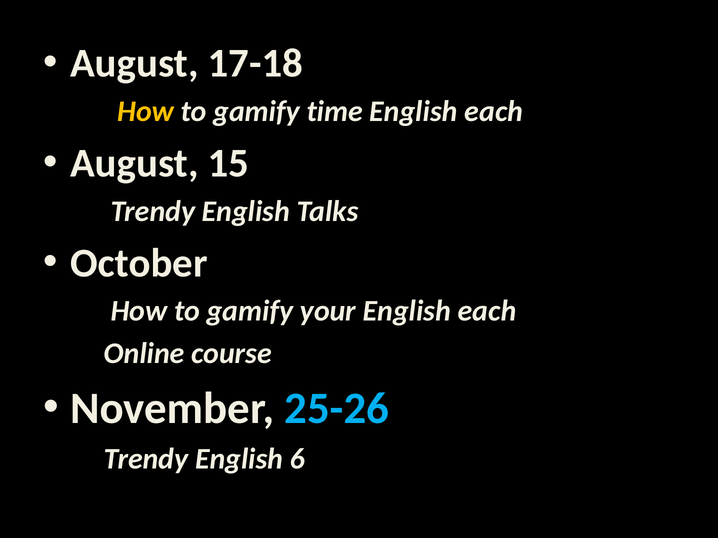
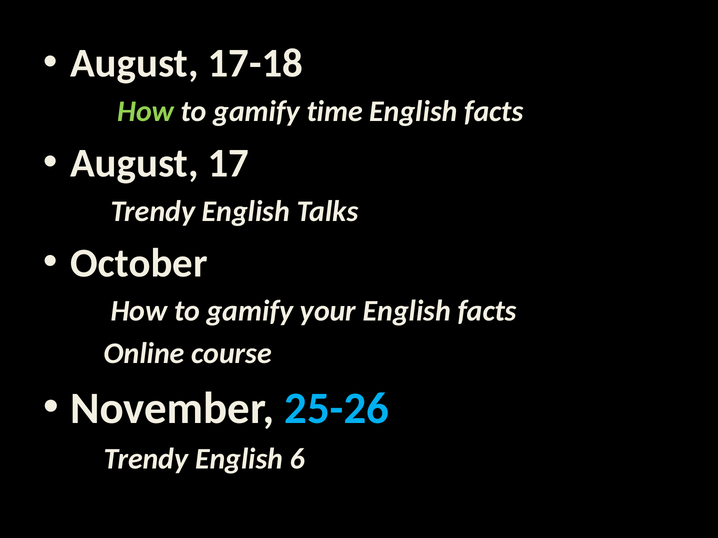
How at (146, 112) colour: yellow -> light green
each at (494, 112): each -> facts
15: 15 -> 17
your English each: each -> facts
